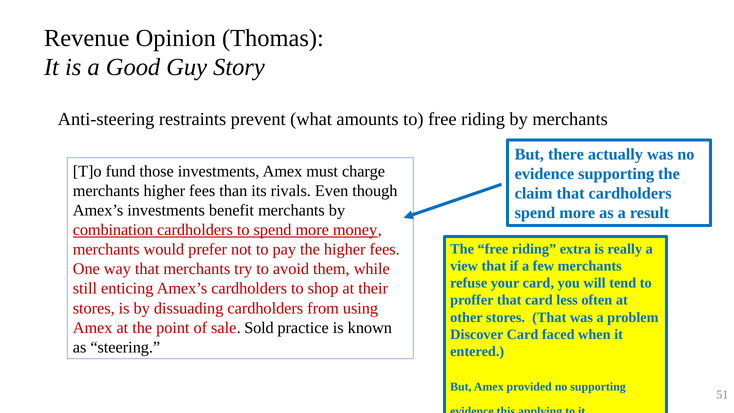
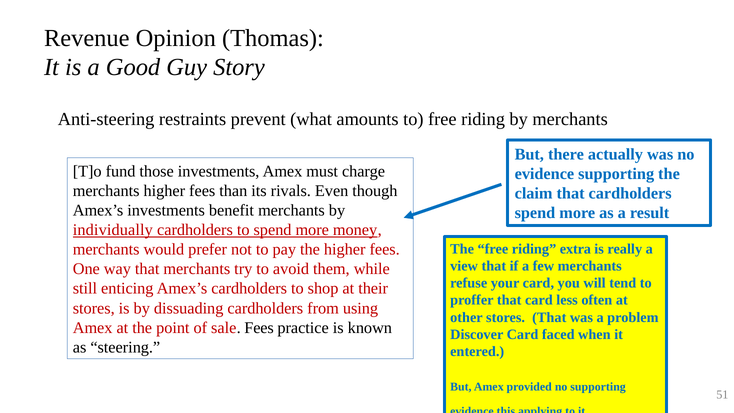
combination: combination -> individually
sale Sold: Sold -> Fees
